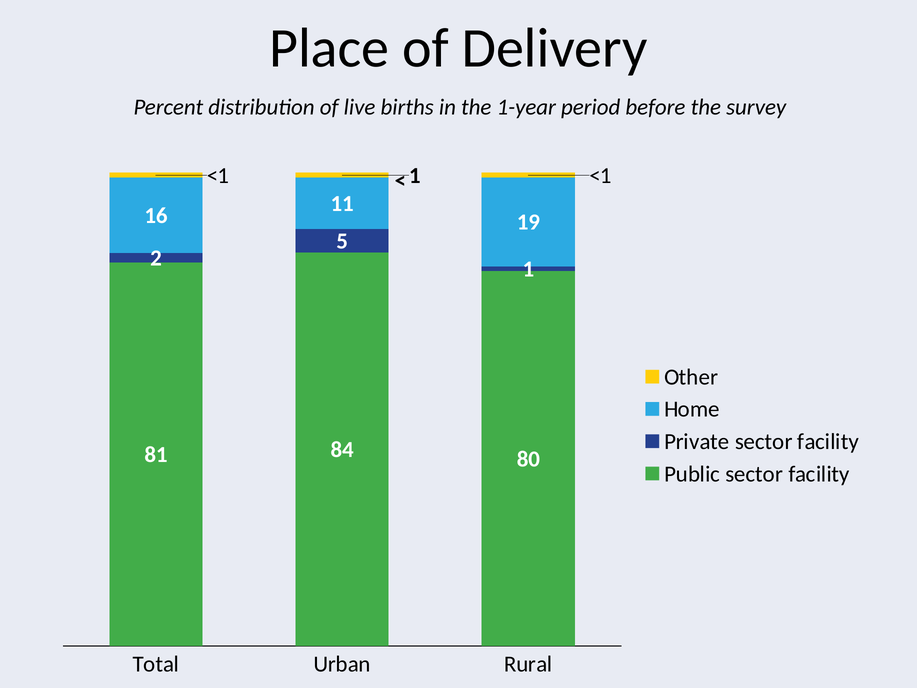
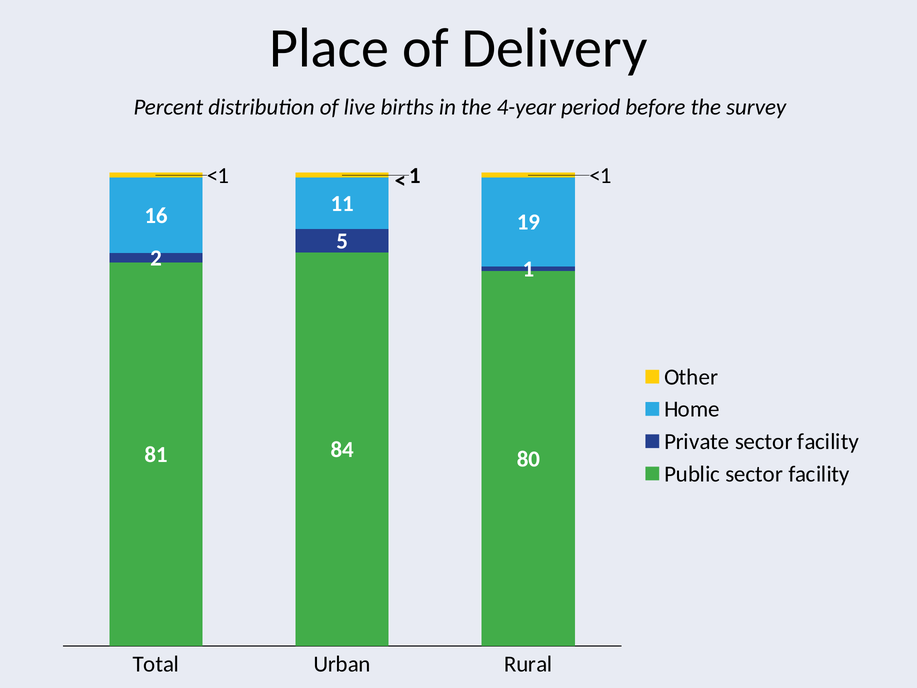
1-year: 1-year -> 4-year
